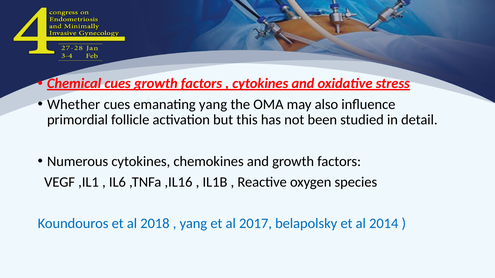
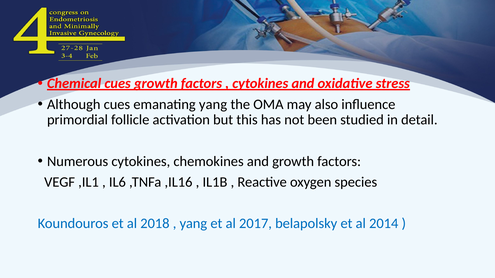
Whether: Whether -> Although
